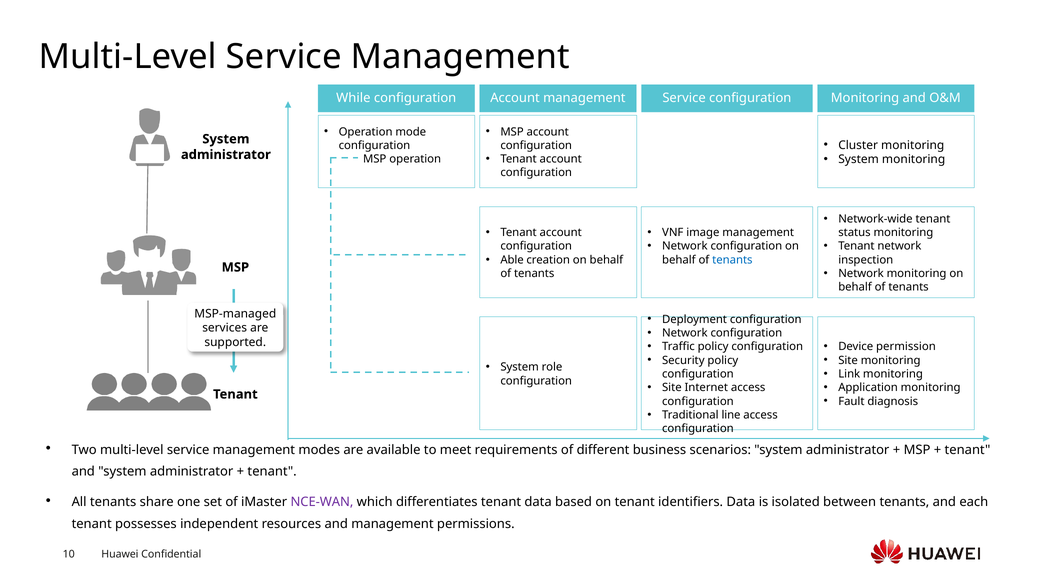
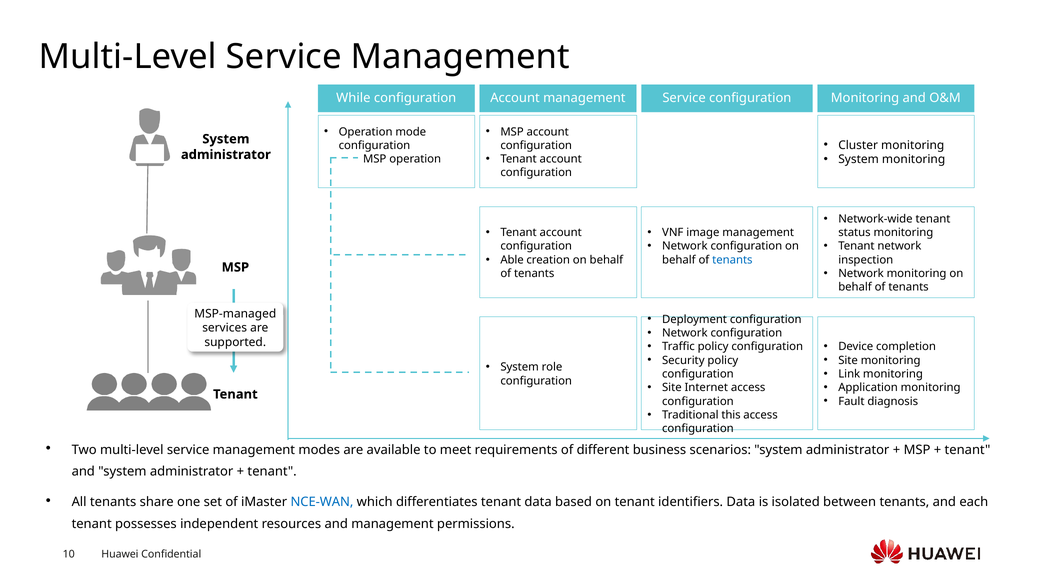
permission: permission -> completion
line: line -> this
NCE-WAN colour: purple -> blue
